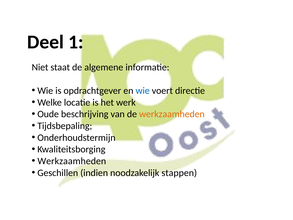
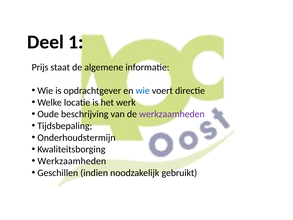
Niet: Niet -> Prijs
werkzaamheden at (172, 114) colour: orange -> purple
stappen: stappen -> gebruikt
